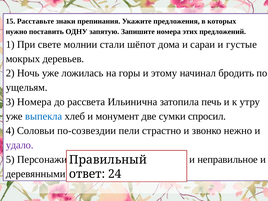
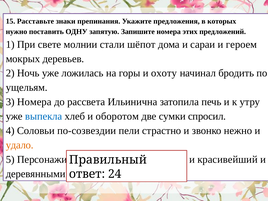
густые: густые -> героем
этому: этому -> охоту
монумент: монумент -> оборотом
удало colour: purple -> orange
неправильное: неправильное -> красивейший
